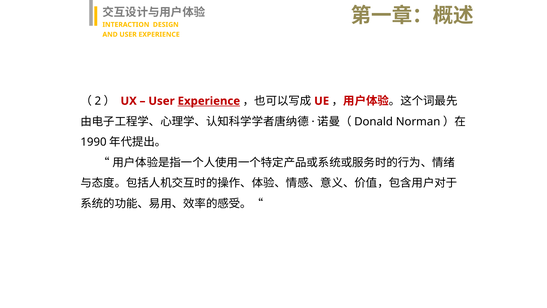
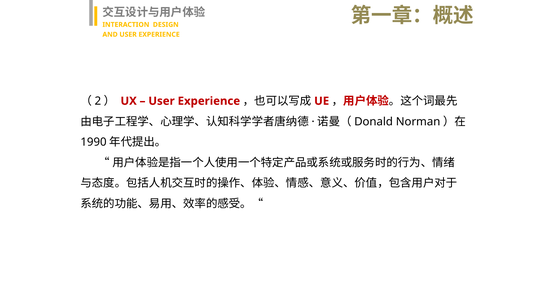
Experience at (209, 101) underline: present -> none
